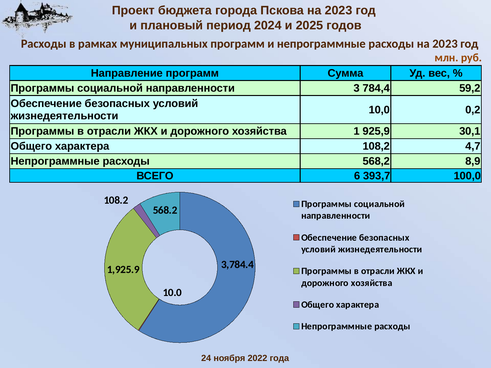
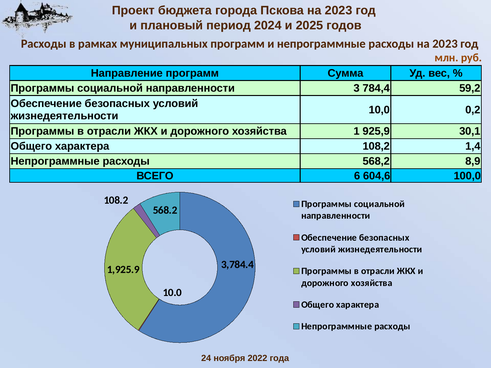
4,7: 4,7 -> 1,4
393,7: 393,7 -> 604,6
